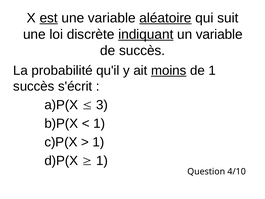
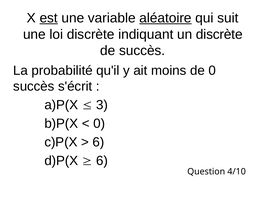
indiquant underline: present -> none
un variable: variable -> discrète
moins underline: present -> none
de 1: 1 -> 0
1 at (99, 123): 1 -> 0
1 at (98, 142): 1 -> 6
1 at (102, 160): 1 -> 6
